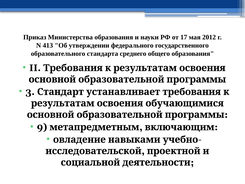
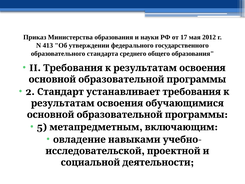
3: 3 -> 2
9: 9 -> 5
